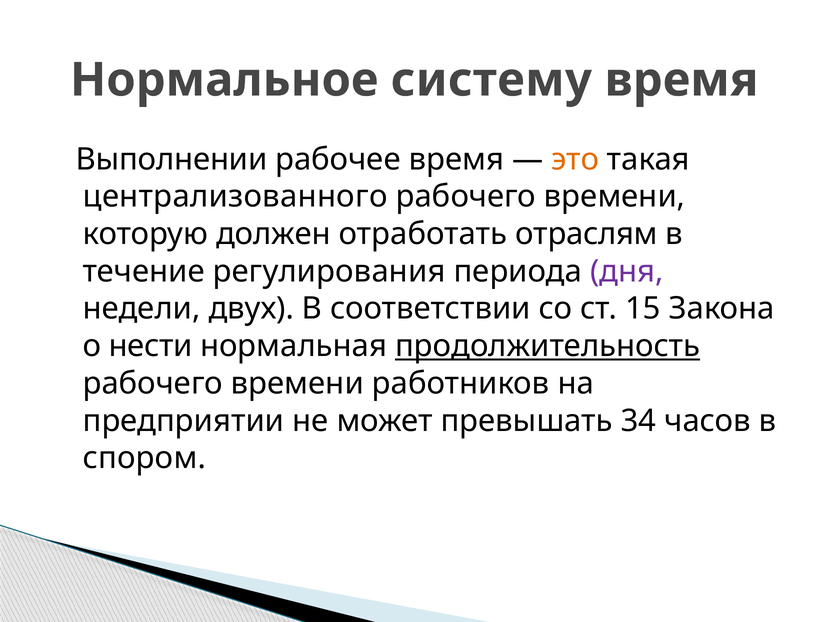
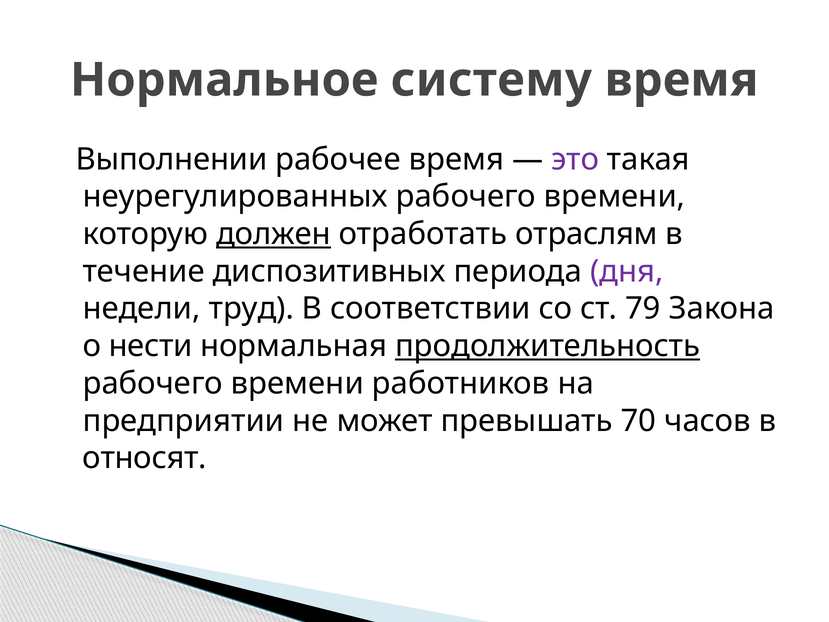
это colour: orange -> purple
централизованного: централизованного -> неурегулированных
должен underline: none -> present
регулирования: регулирования -> диспозитивных
двух: двух -> труд
15: 15 -> 79
34: 34 -> 70
спором: спором -> относят
